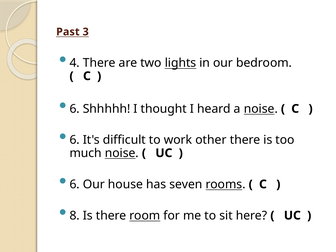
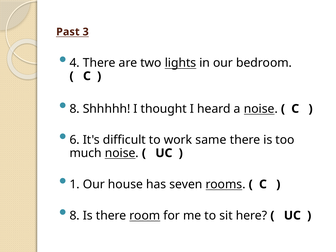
6 at (75, 109): 6 -> 8
other: other -> same
6 at (75, 184): 6 -> 1
